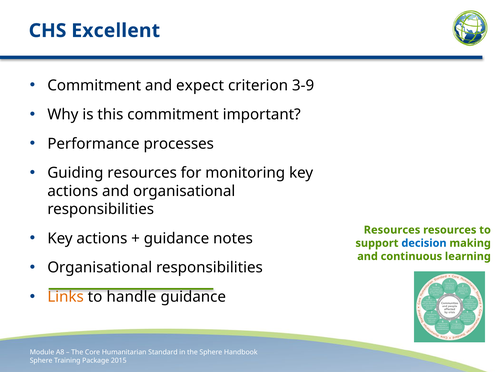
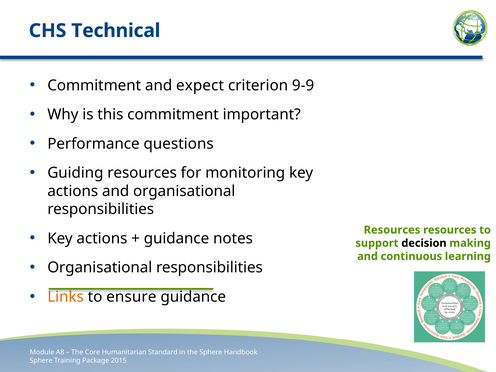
Excellent: Excellent -> Technical
3-9: 3-9 -> 9-9
processes: processes -> questions
decision colour: blue -> black
handle: handle -> ensure
